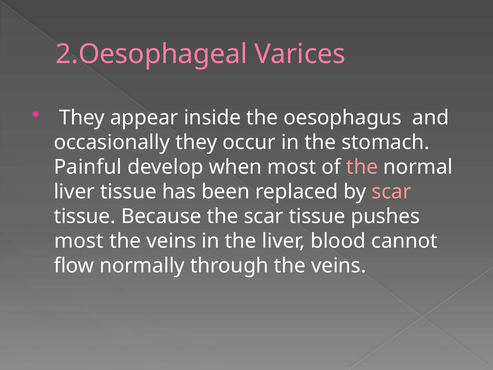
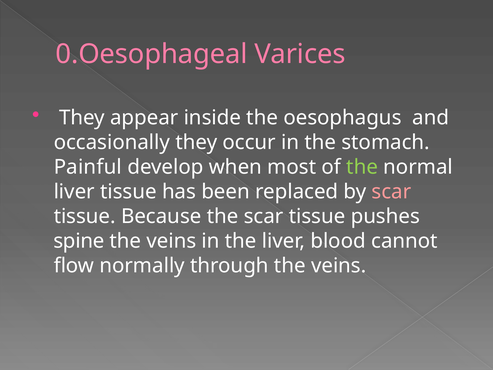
2.Oesophageal: 2.Oesophageal -> 0.Oesophageal
the at (362, 167) colour: pink -> light green
most at (79, 241): most -> spine
